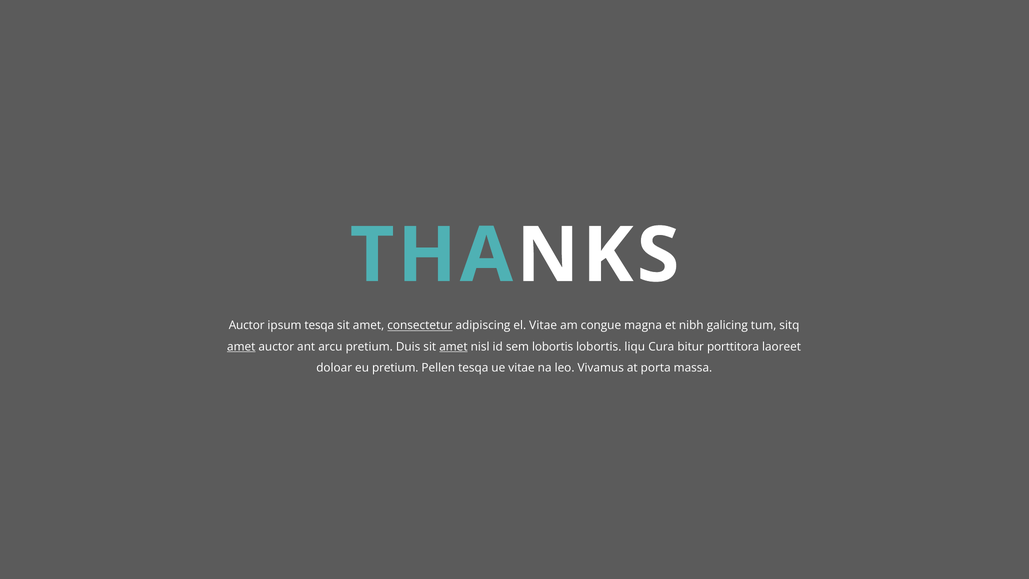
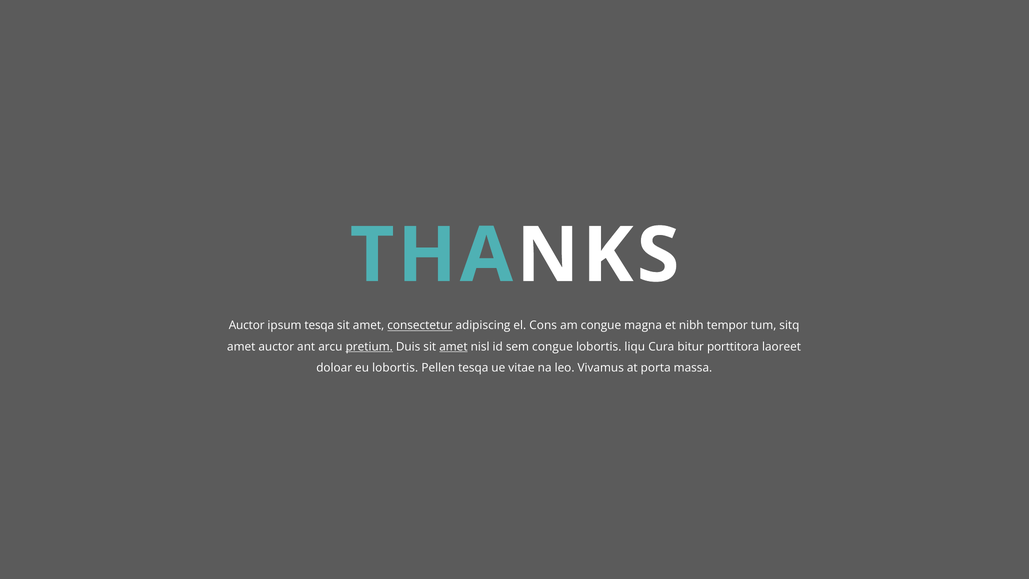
el Vitae: Vitae -> Cons
galicing: galicing -> tempor
amet at (241, 347) underline: present -> none
pretium at (369, 347) underline: none -> present
sem lobortis: lobortis -> congue
eu pretium: pretium -> lobortis
